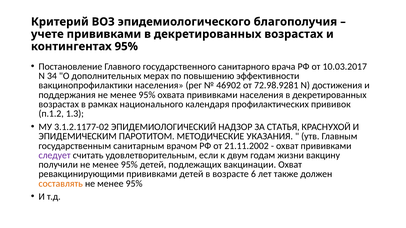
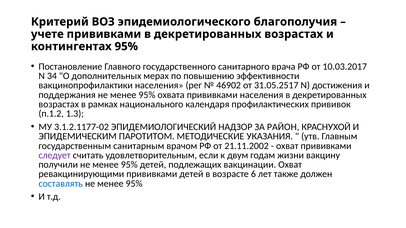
72.98.9281: 72.98.9281 -> 31.05.2517
СТАТЬЯ: СТАТЬЯ -> РАЙОН
составлять colour: orange -> blue
